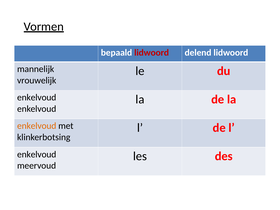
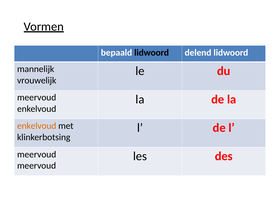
lidwoord at (152, 53) colour: red -> black
enkelvoud at (37, 98): enkelvoud -> meervoud
enkelvoud at (37, 154): enkelvoud -> meervoud
